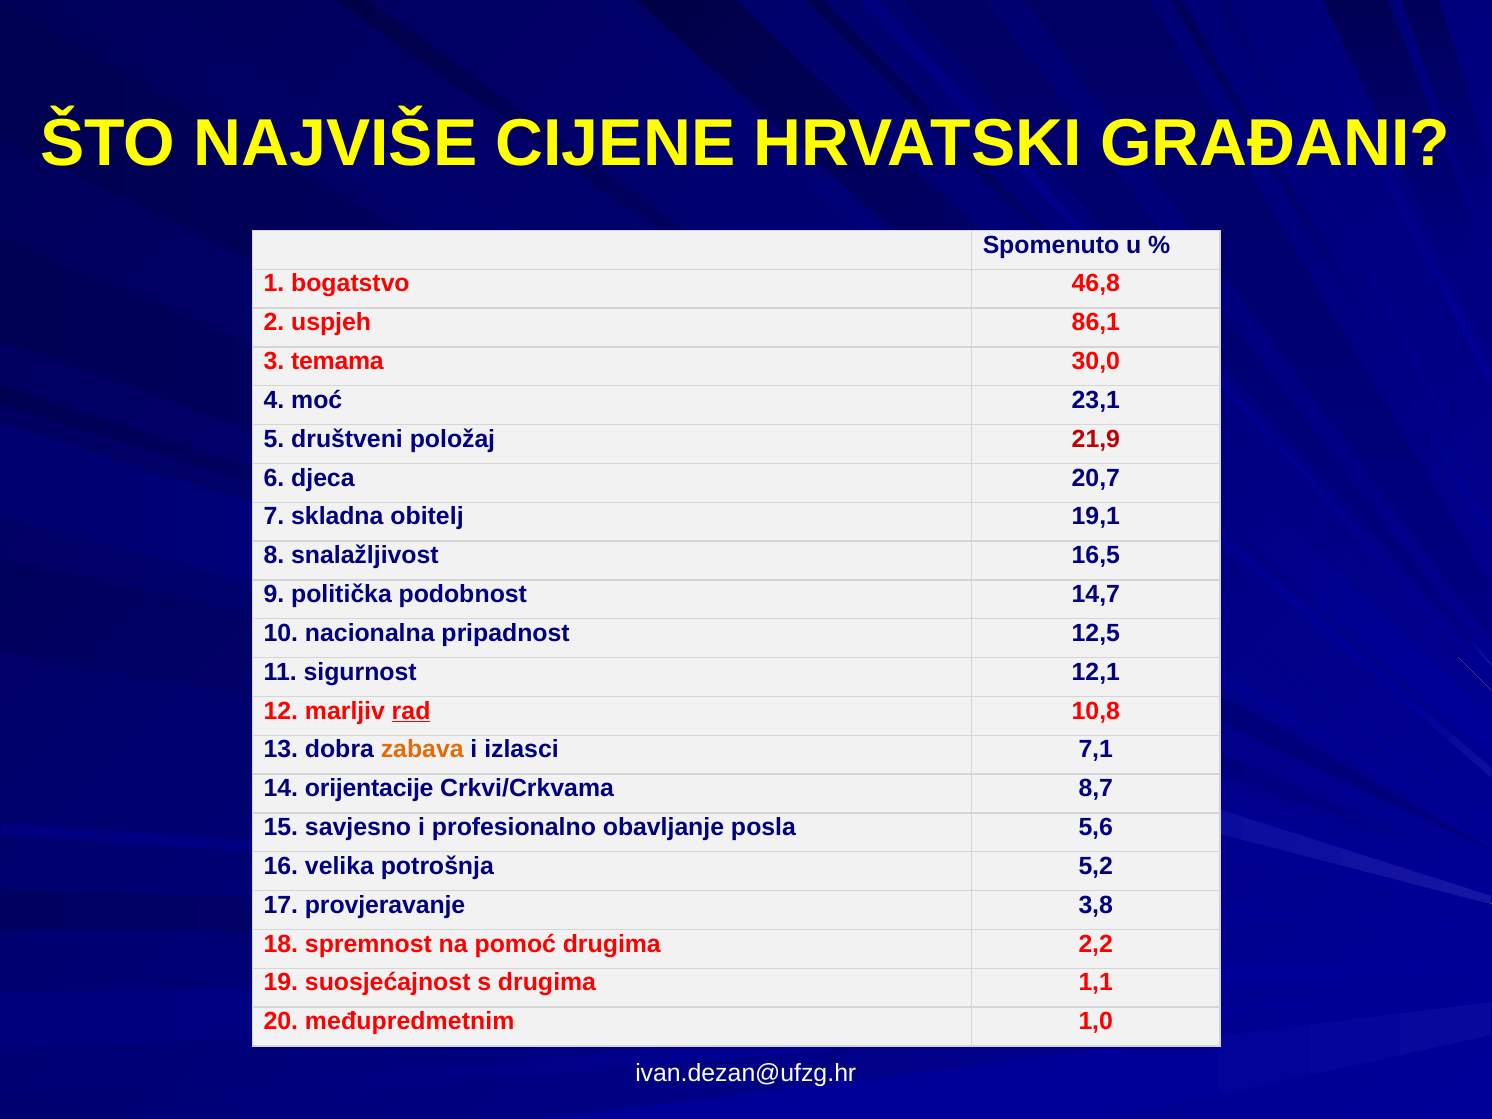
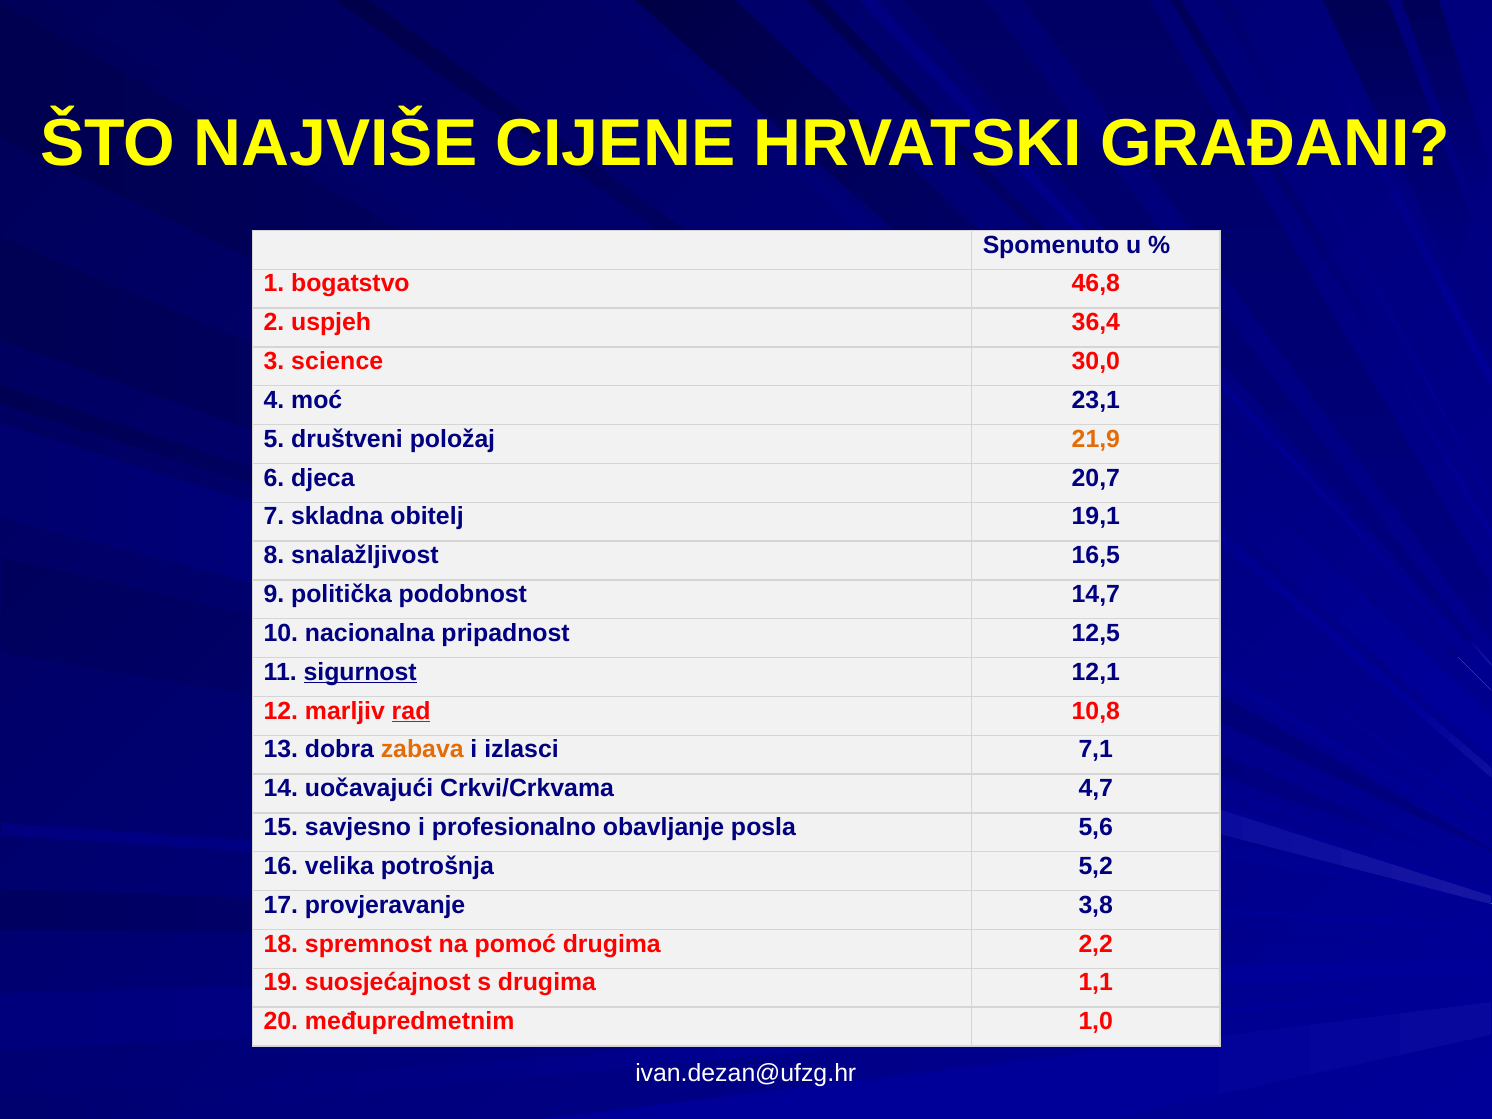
86,1: 86,1 -> 36,4
temama: temama -> science
21,9 colour: red -> orange
sigurnost underline: none -> present
orijentacije: orijentacije -> uočavajući
8,7: 8,7 -> 4,7
